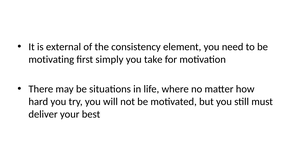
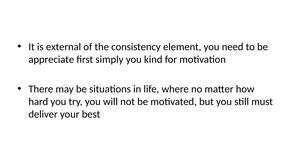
motivating: motivating -> appreciate
take: take -> kind
